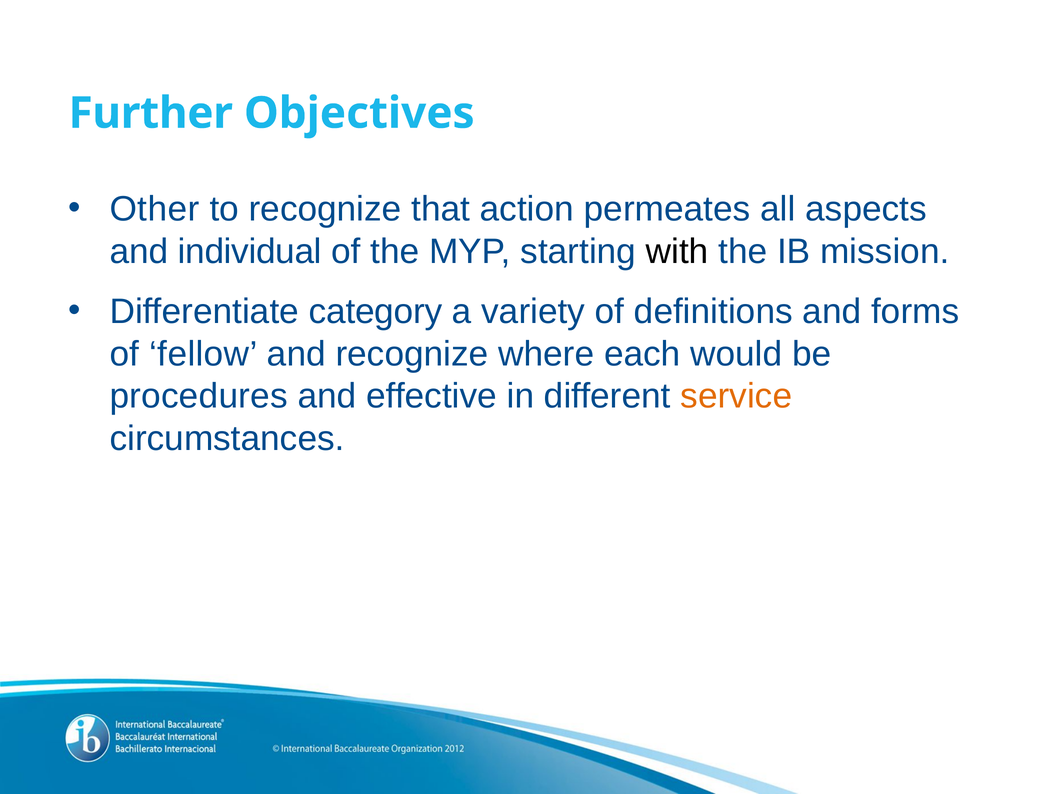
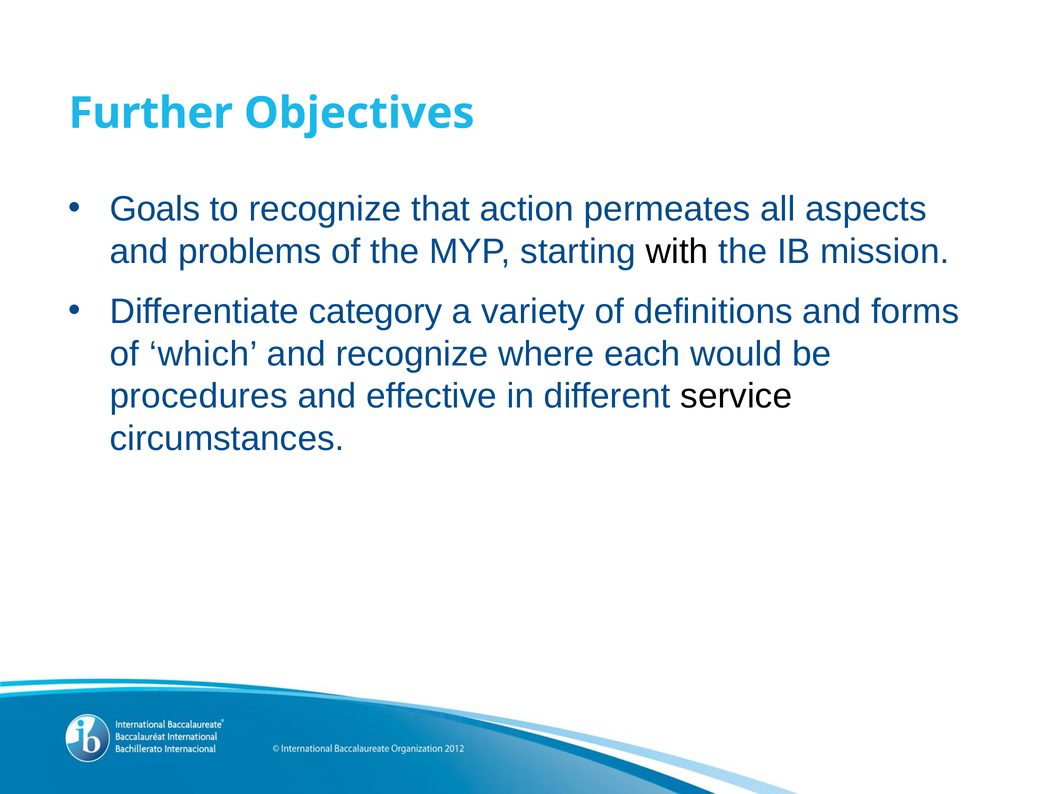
Other: Other -> Goals
individual: individual -> problems
fellow: fellow -> which
service colour: orange -> black
